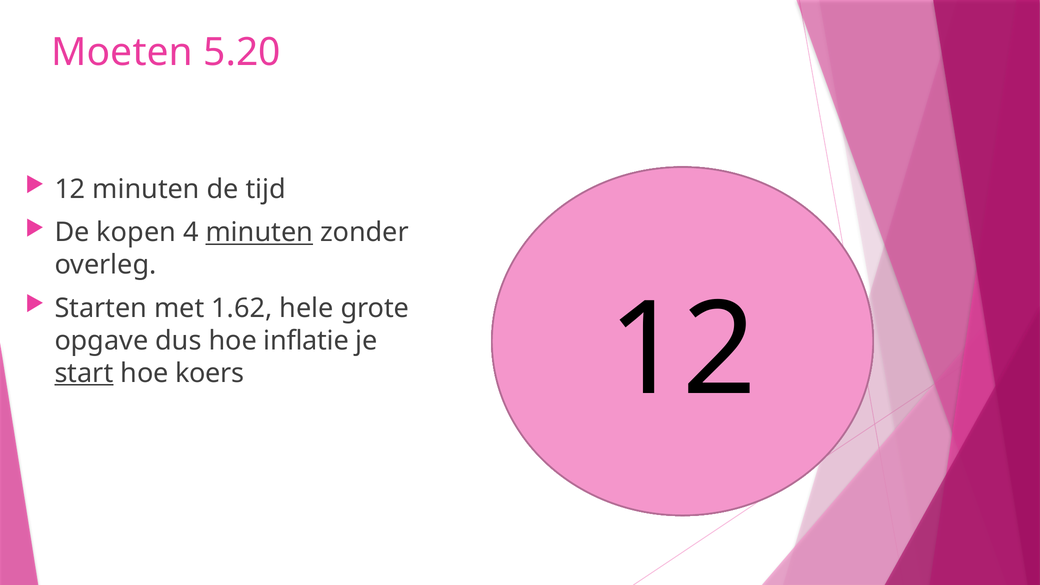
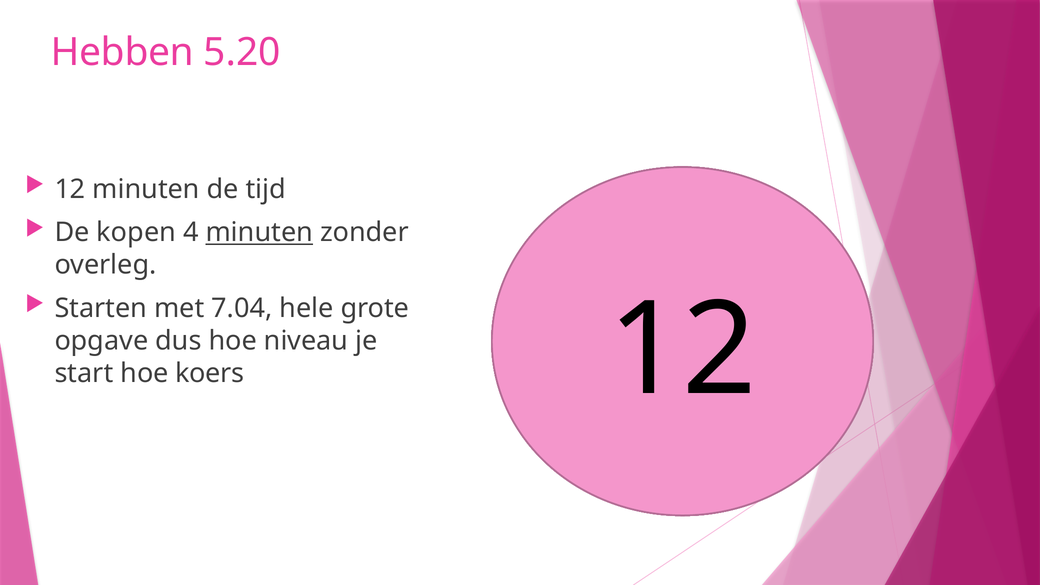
Moeten: Moeten -> Hebben
1.62: 1.62 -> 7.04
inflatie: inflatie -> niveau
start underline: present -> none
